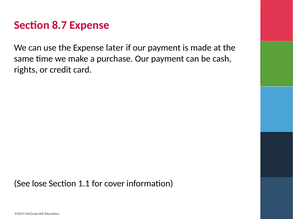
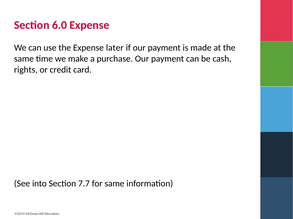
8.7: 8.7 -> 6.0
lose: lose -> into
1.1: 1.1 -> 7.7
for cover: cover -> same
